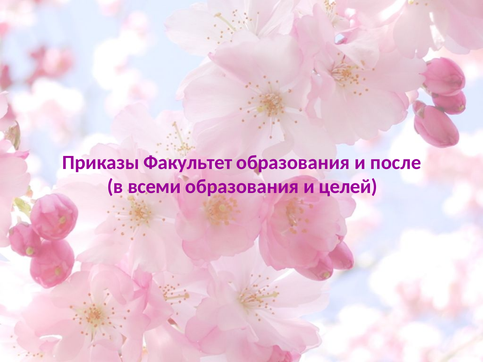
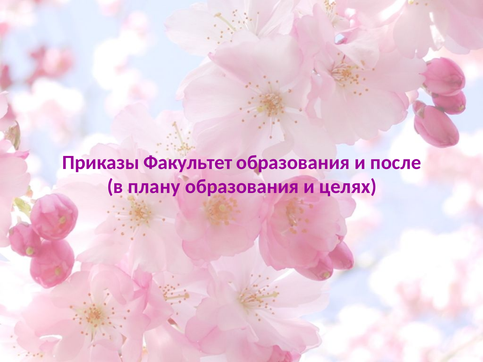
всеми: всеми -> плану
целей: целей -> целях
